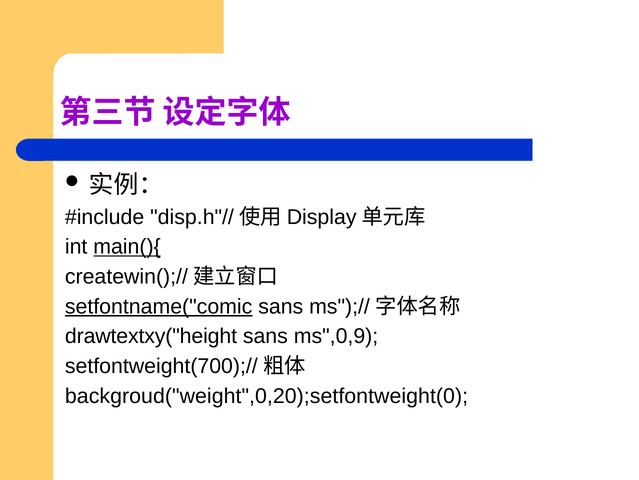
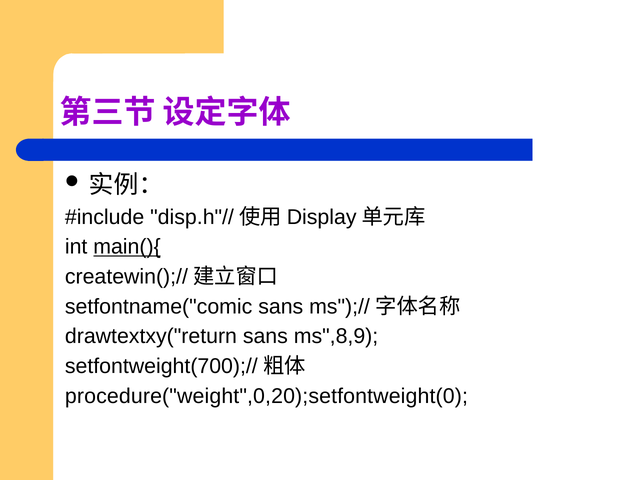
setfontname("comic underline: present -> none
drawtextxy("height: drawtextxy("height -> drawtextxy("return
ms",0,9: ms",0,9 -> ms",8,9
backgroud("weight",0,20);setfontweight(0: backgroud("weight",0,20);setfontweight(0 -> procedure("weight",0,20);setfontweight(0
